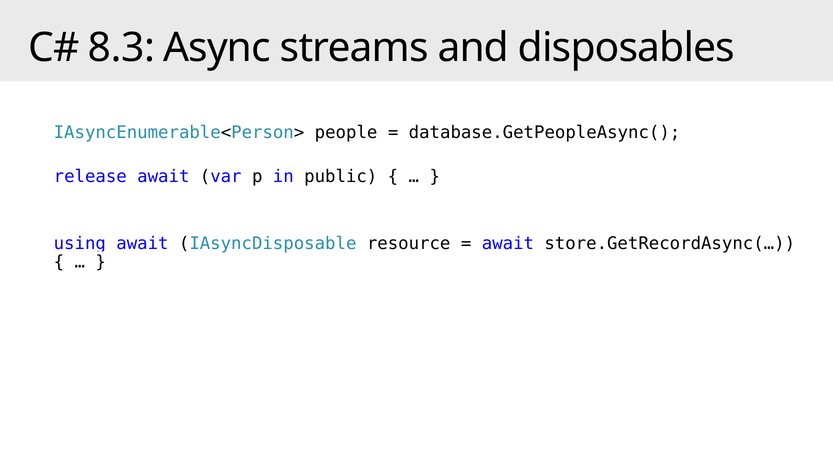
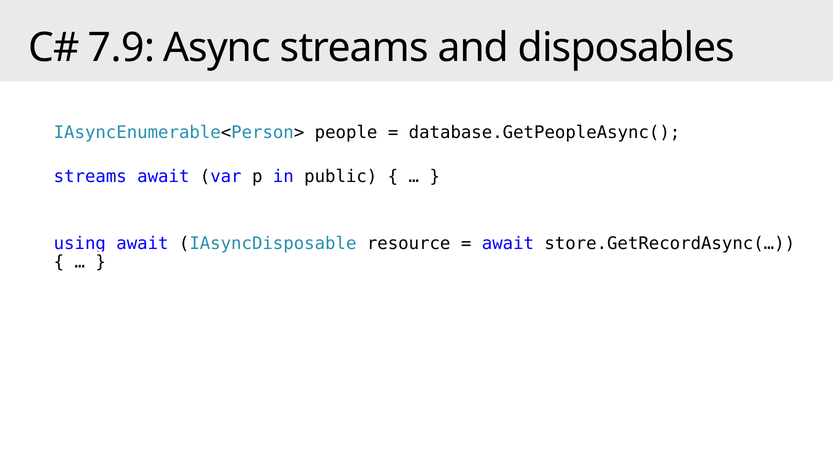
8.3: 8.3 -> 7.9
release at (90, 177): release -> streams
